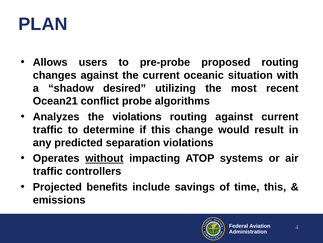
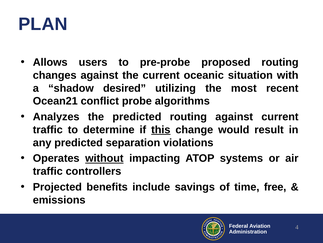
the violations: violations -> predicted
this at (161, 129) underline: none -> present
time this: this -> free
